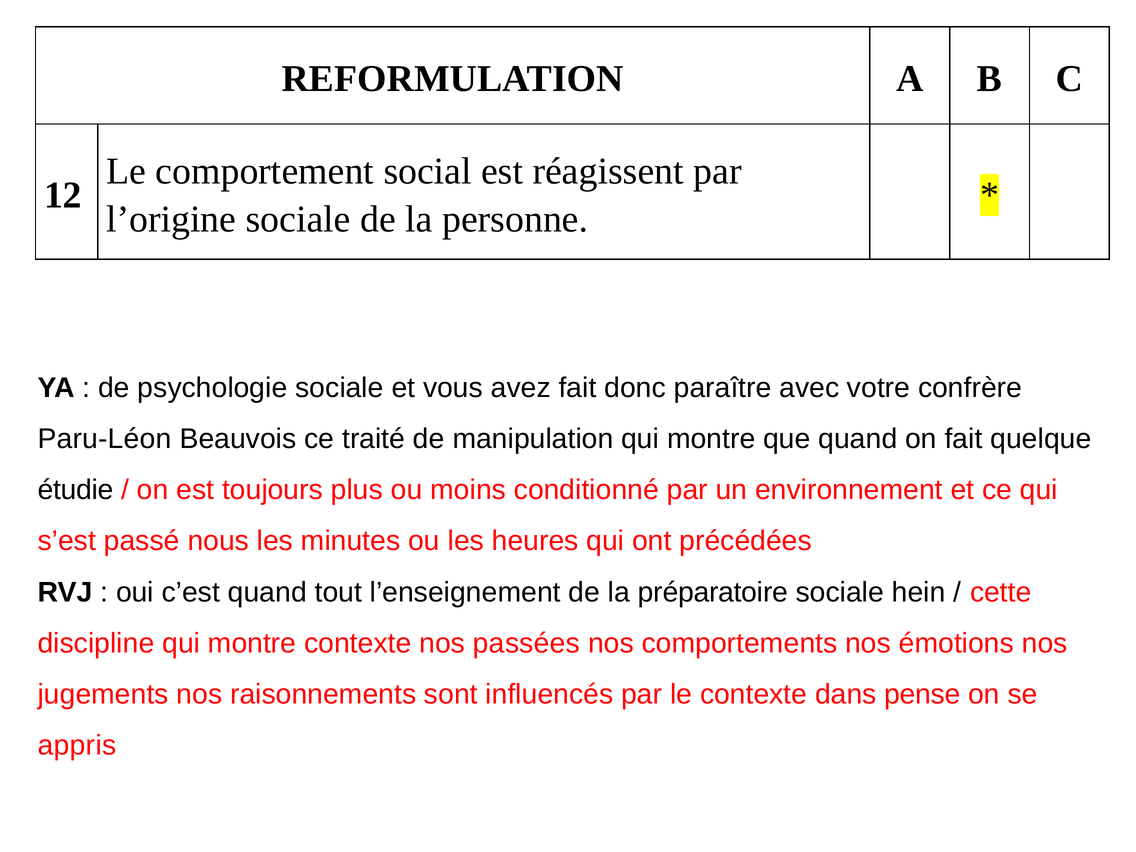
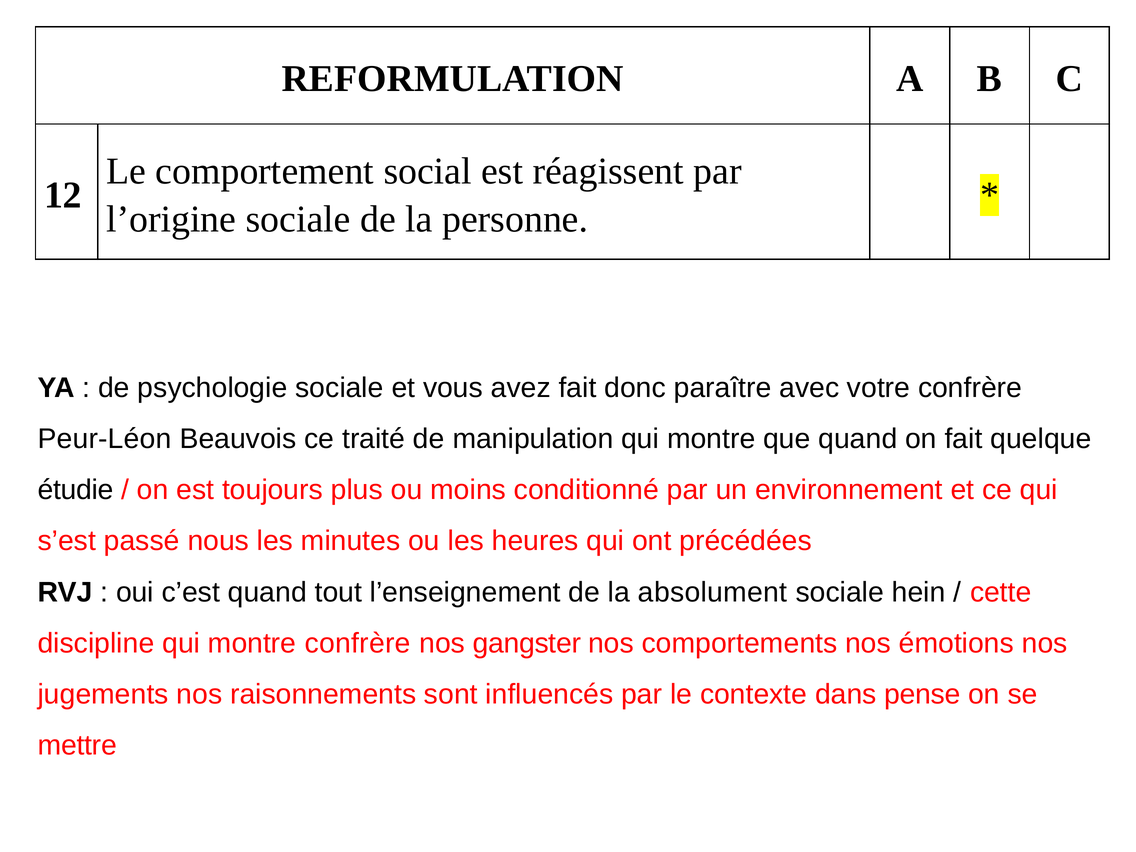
Paru-Léon: Paru-Léon -> Peur-Léon
préparatoire: préparatoire -> absolument
montre contexte: contexte -> confrère
passées: passées -> gangster
appris: appris -> mettre
